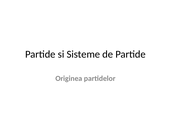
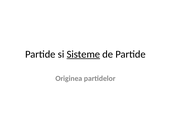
Sisteme underline: none -> present
